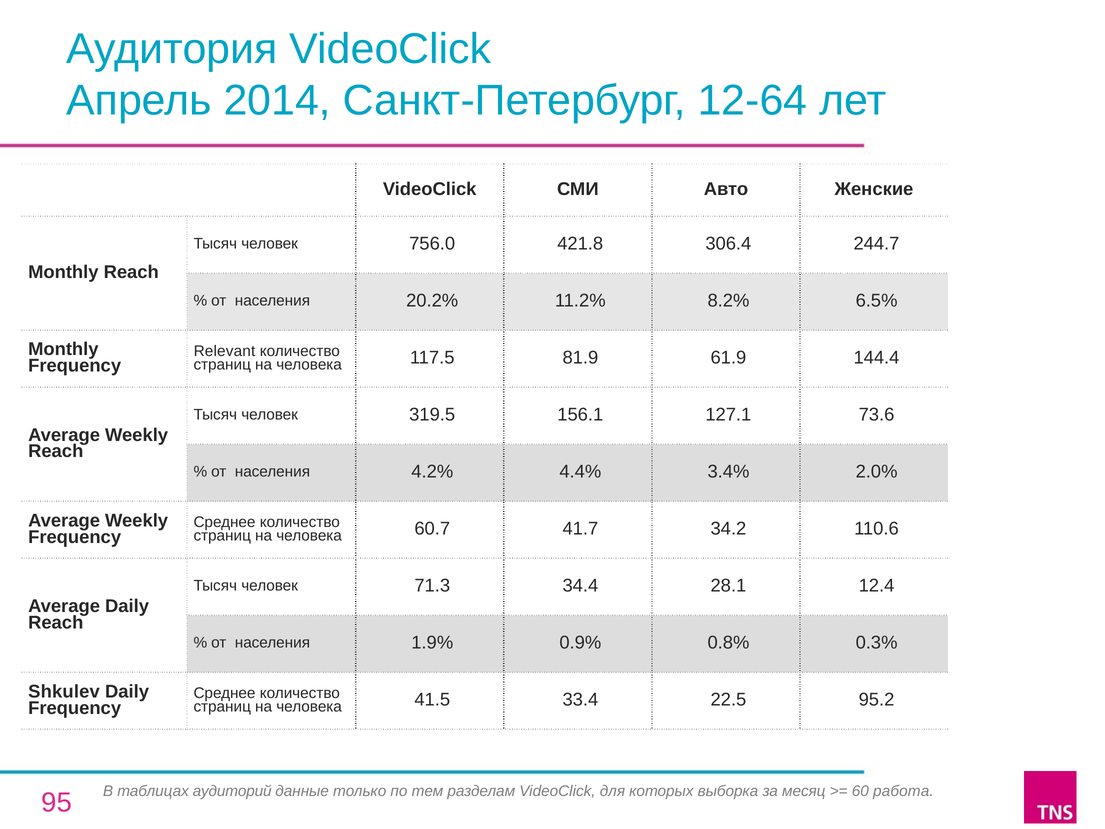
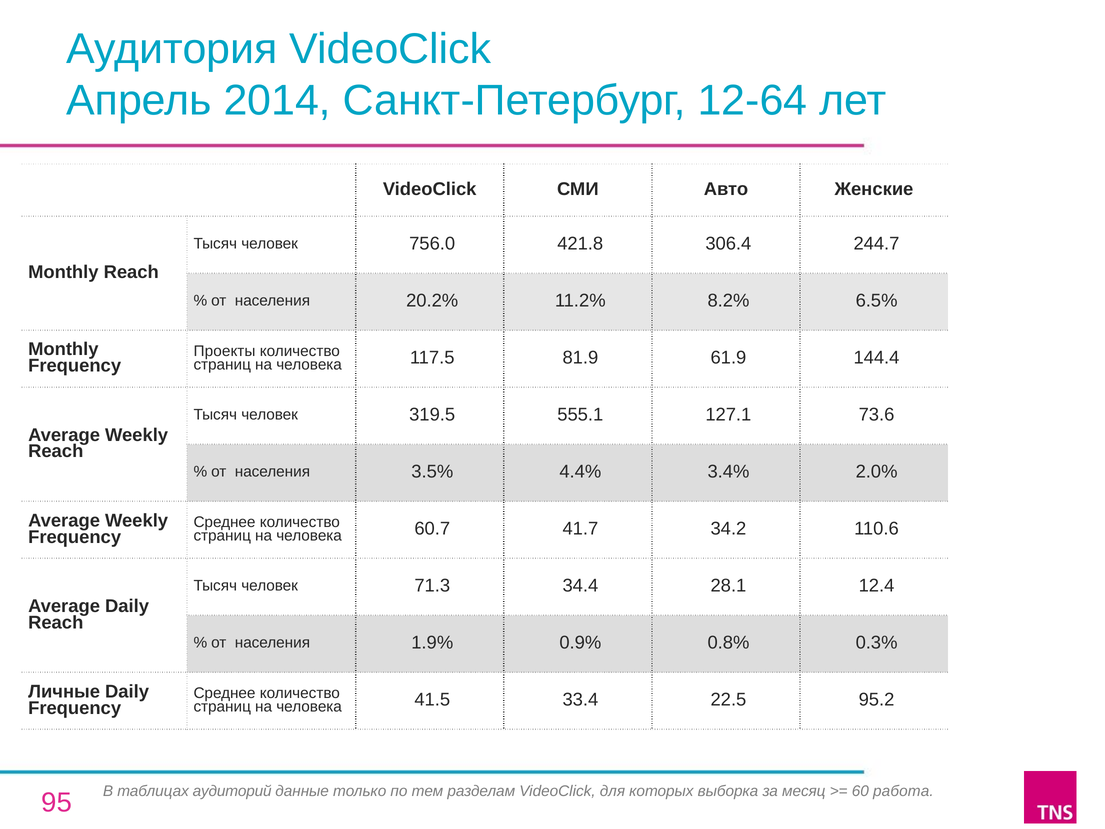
Relevant: Relevant -> Проекты
156.1: 156.1 -> 555.1
4.2%: 4.2% -> 3.5%
Shkulev: Shkulev -> Личные
